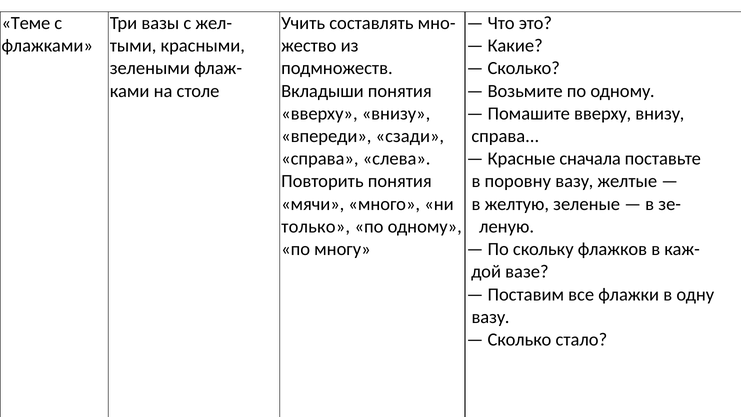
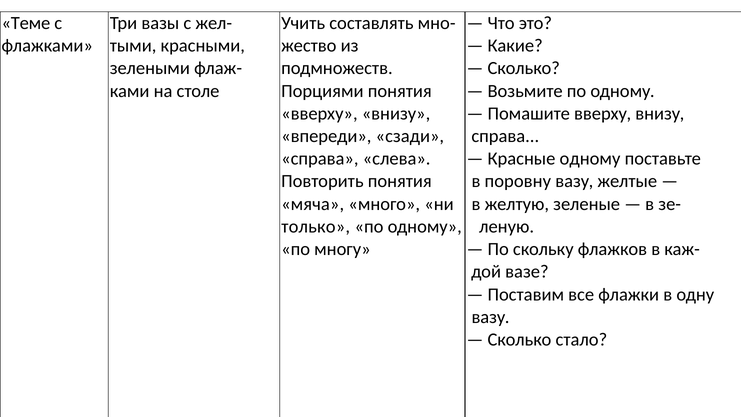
Вкладыши: Вкладыши -> Порциями
Красные сначала: сначала -> одному
мячи: мячи -> мяча
